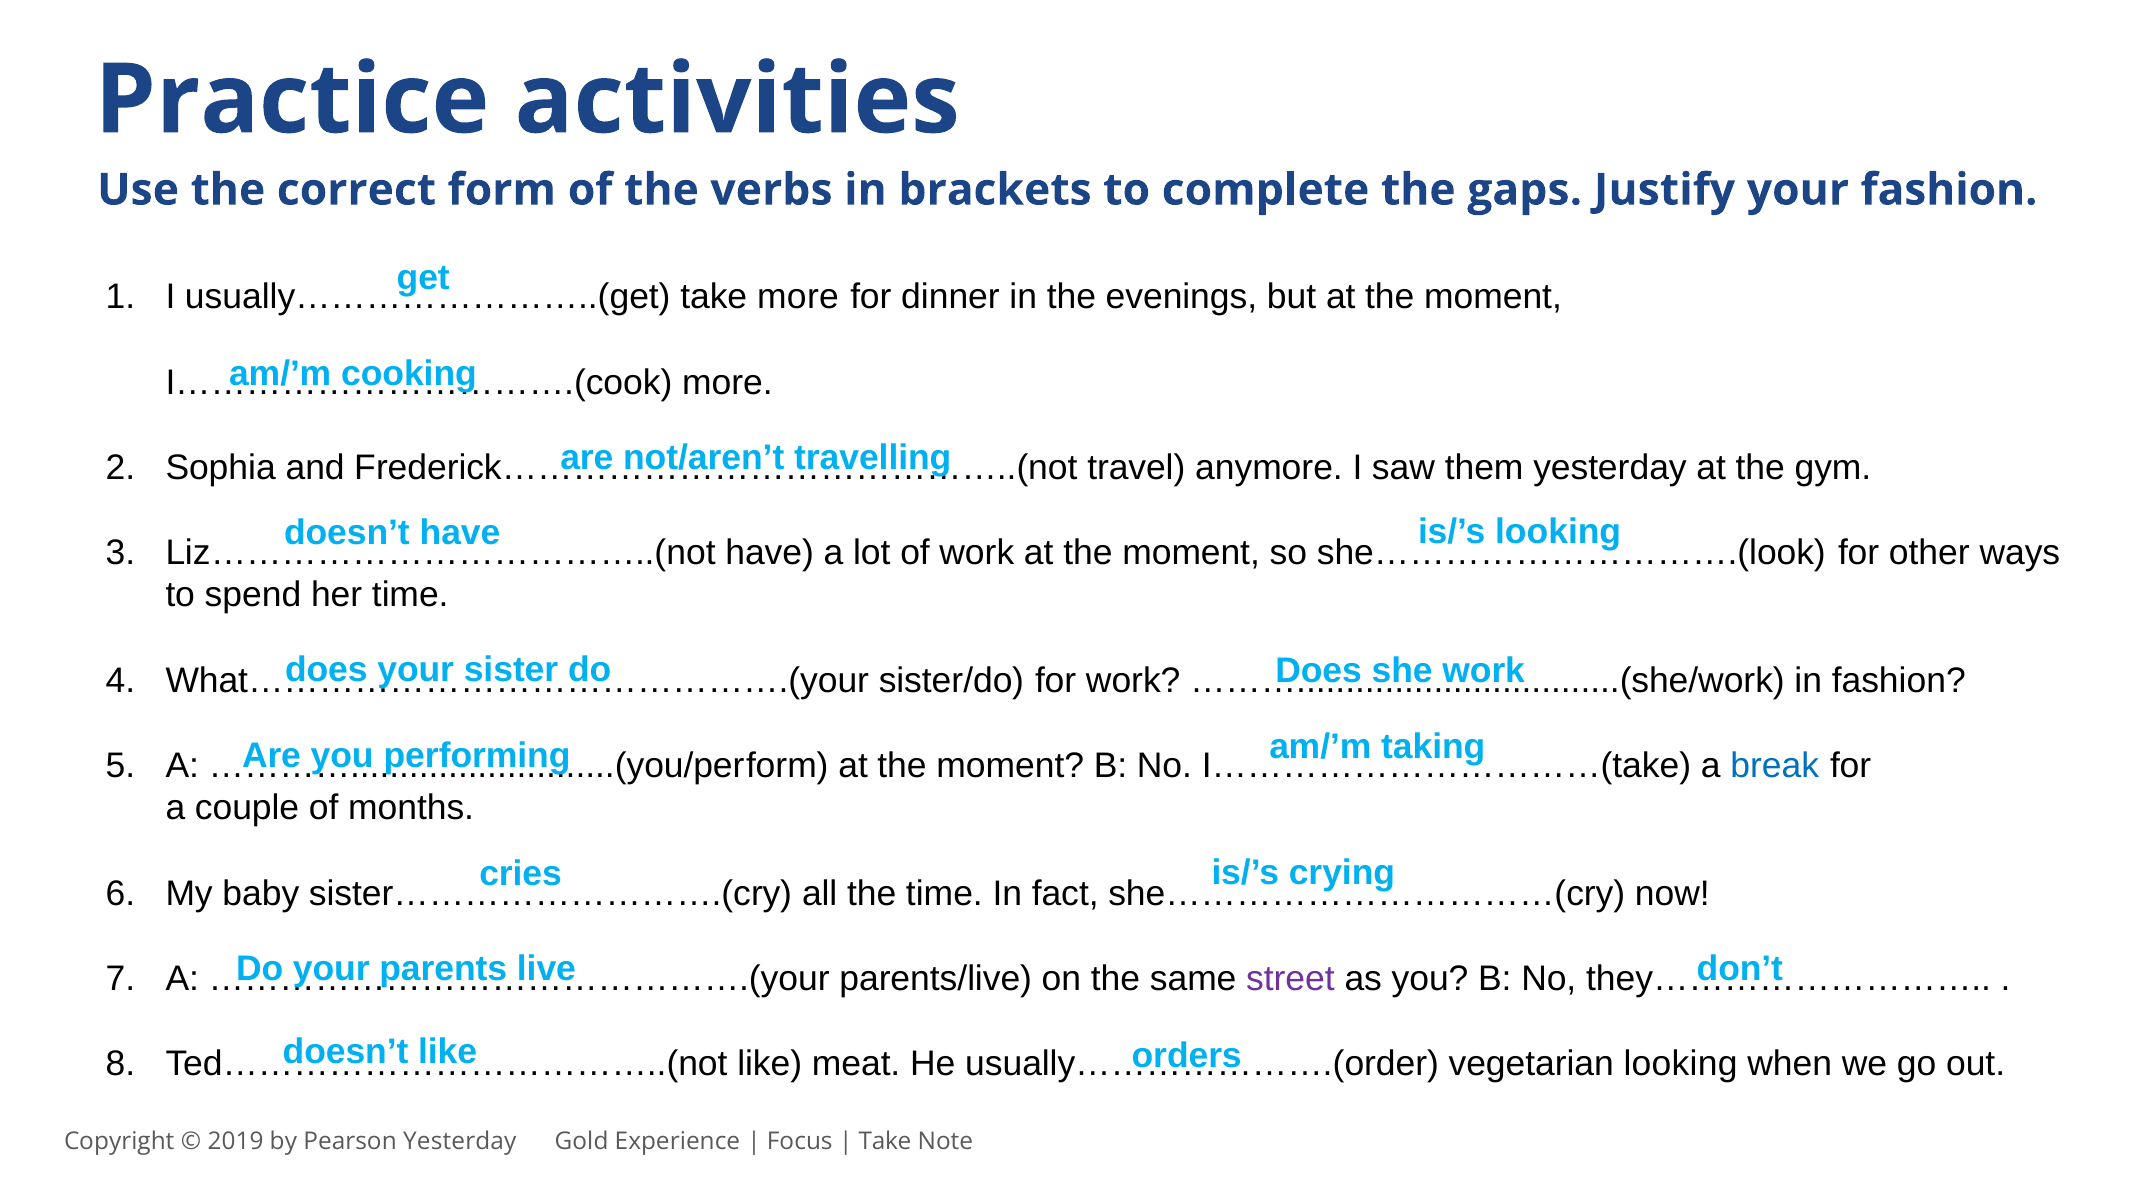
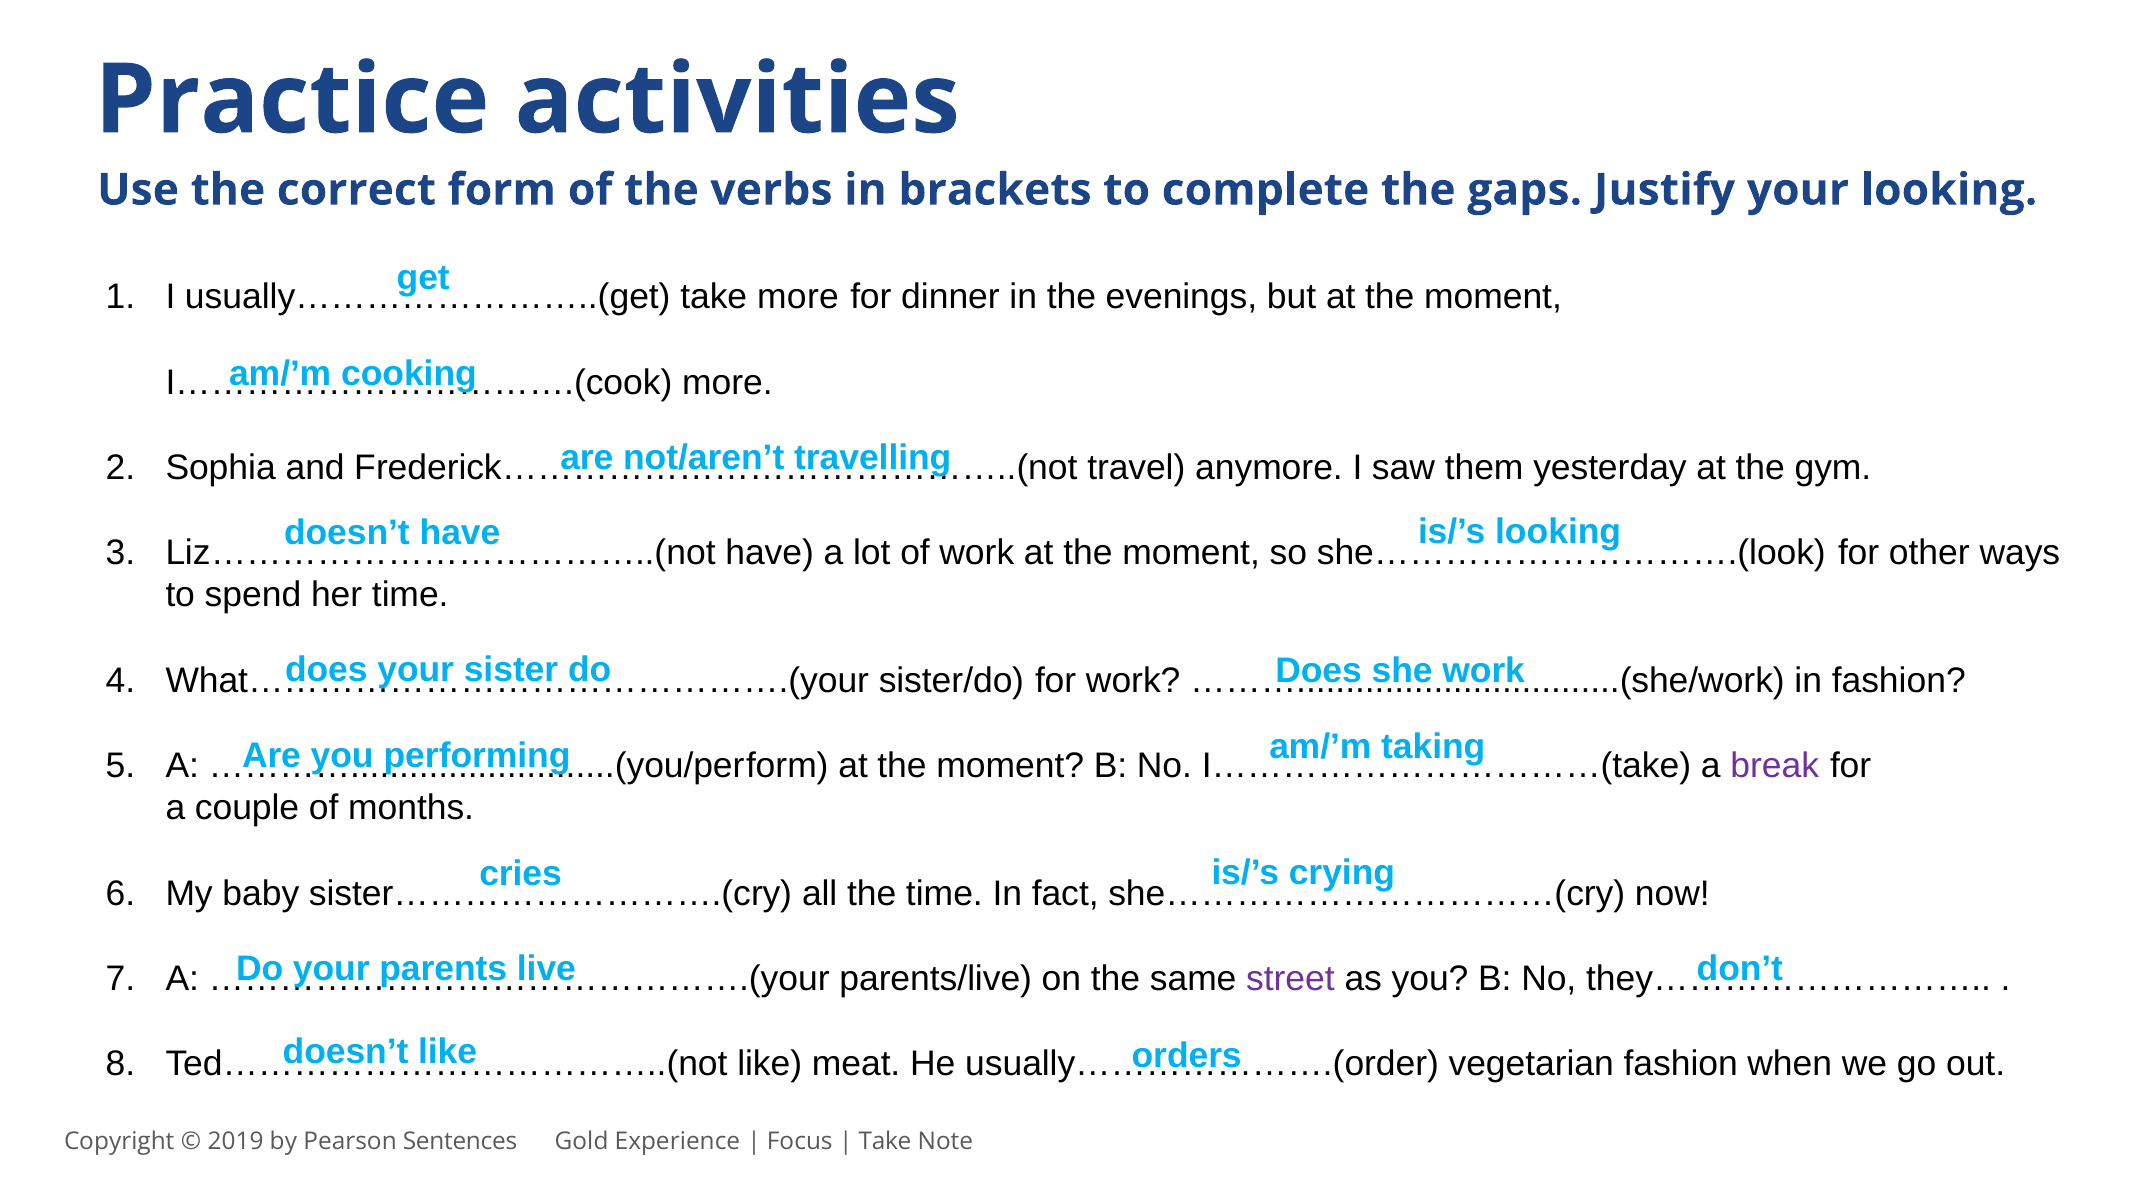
your fashion: fashion -> looking
break colour: blue -> purple
vegetarian looking: looking -> fashion
Pearson Yesterday: Yesterday -> Sentences
